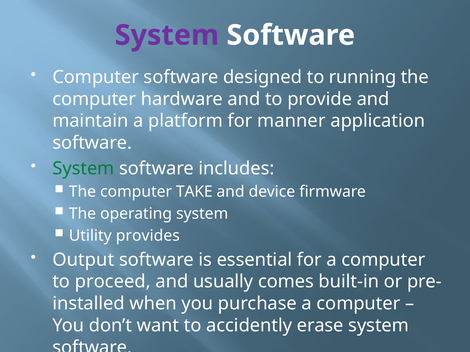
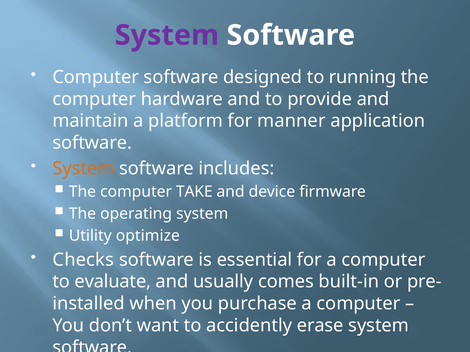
System at (83, 169) colour: green -> orange
provides: provides -> optimize
Output: Output -> Checks
proceed: proceed -> evaluate
